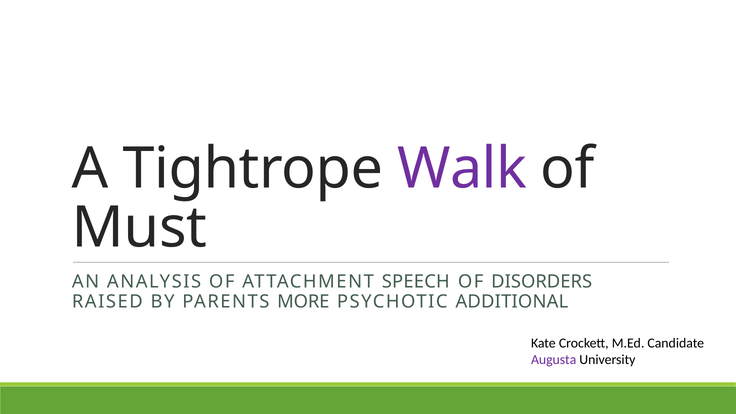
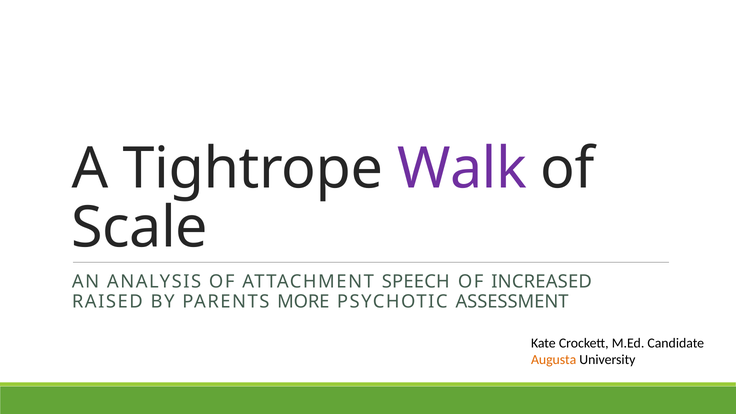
Must: Must -> Scale
DISORDERS: DISORDERS -> INCREASED
ADDITIONAL: ADDITIONAL -> ASSESSMENT
Augusta colour: purple -> orange
